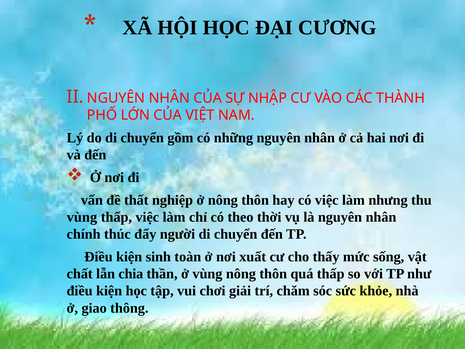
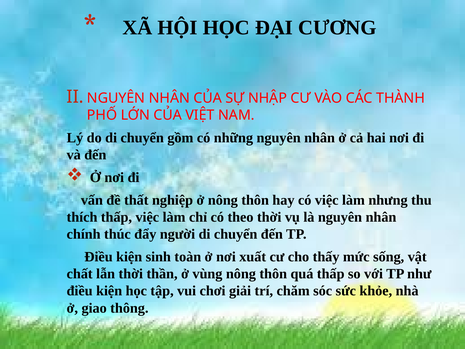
vùng at (82, 217): vùng -> thích
lẫn chia: chia -> thời
